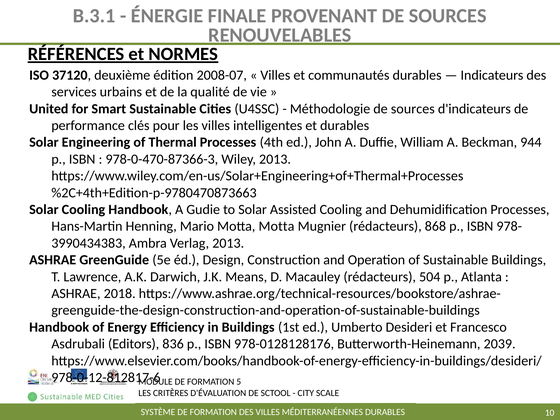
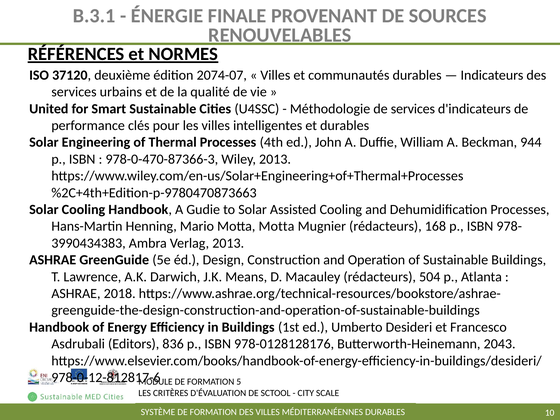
2008-07: 2008-07 -> 2074-07
Méthodologie de sources: sources -> services
868: 868 -> 168
2039: 2039 -> 2043
